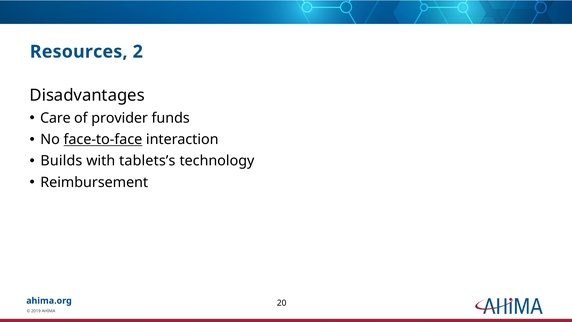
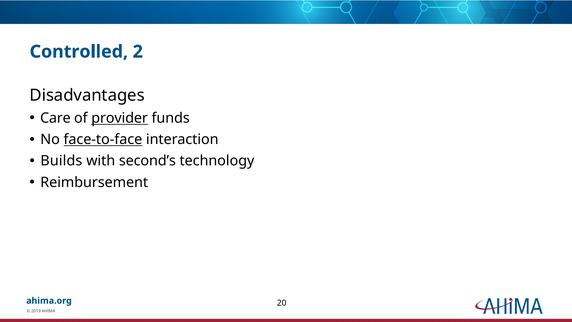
Resources: Resources -> Controlled
provider underline: none -> present
tablets’s: tablets’s -> second’s
